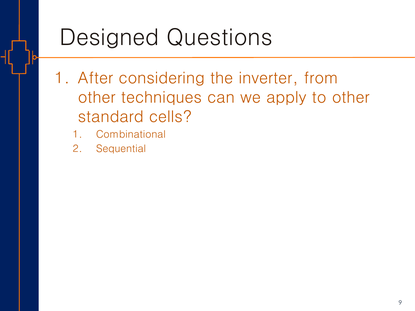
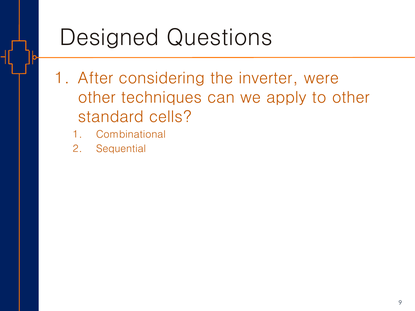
from: from -> were
